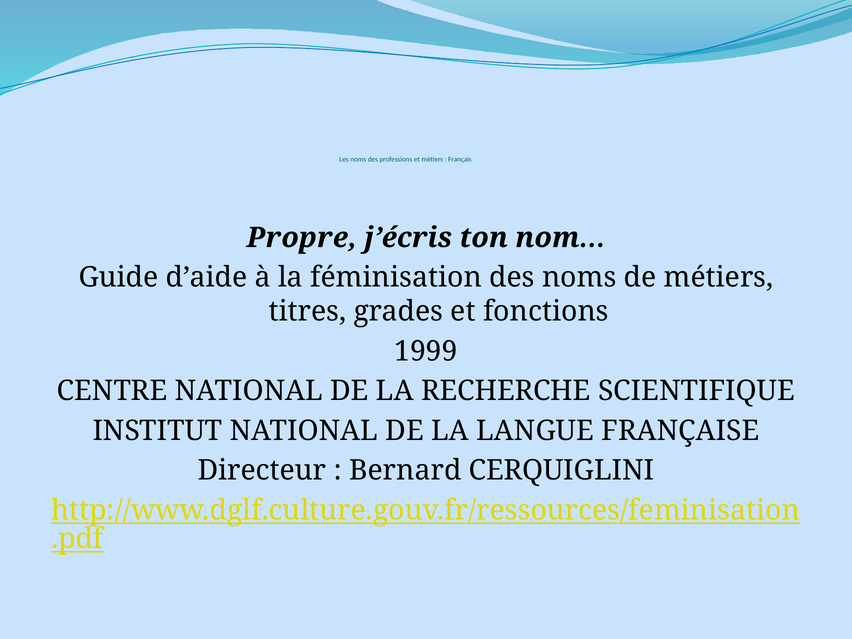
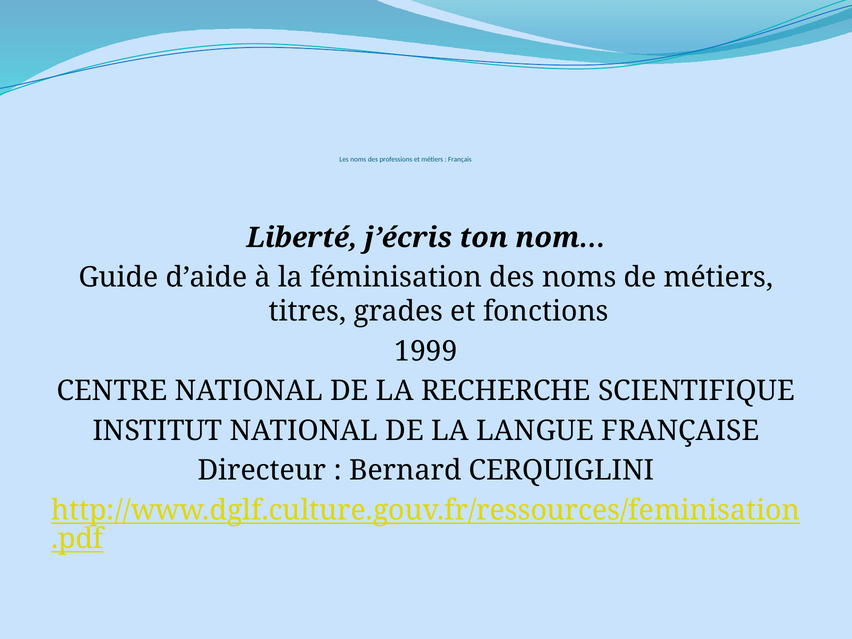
Propre: Propre -> Liberté
